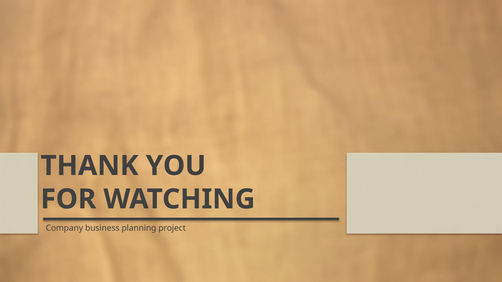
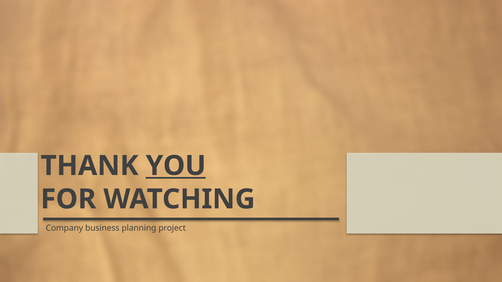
YOU underline: none -> present
